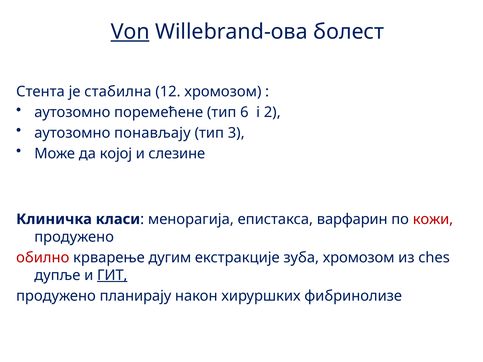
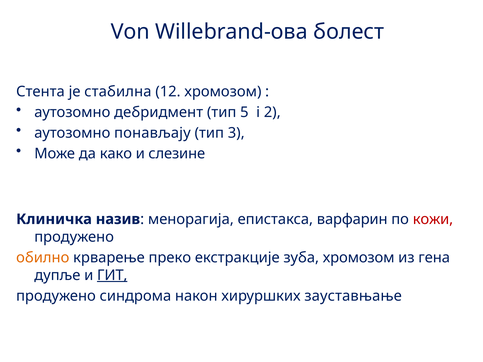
Von underline: present -> none
поремећене: поремећене -> дебридмент
6: 6 -> 5
којој: којој -> како
класи: класи -> назив
обилно colour: red -> orange
дугим: дугим -> преко
ches: ches -> гeнa
планирају: планирају -> синдрома
фибринолизе: фибринолизе -> зауставњање
